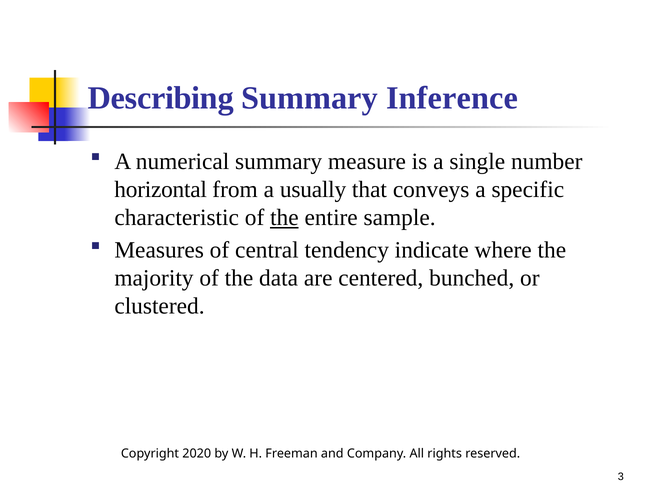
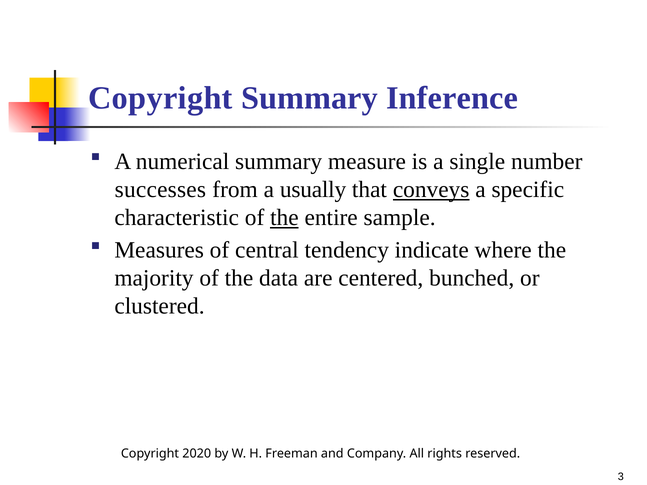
Describing at (161, 98): Describing -> Copyright
horizontal: horizontal -> successes
conveys underline: none -> present
